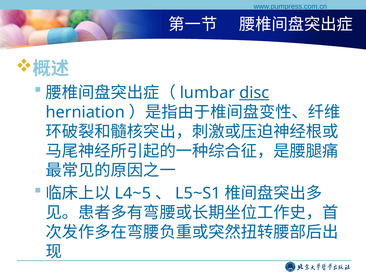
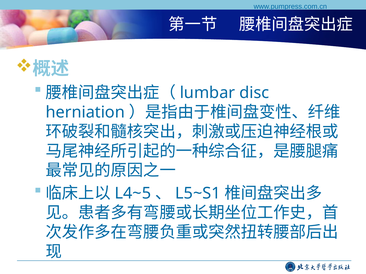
disc underline: present -> none
